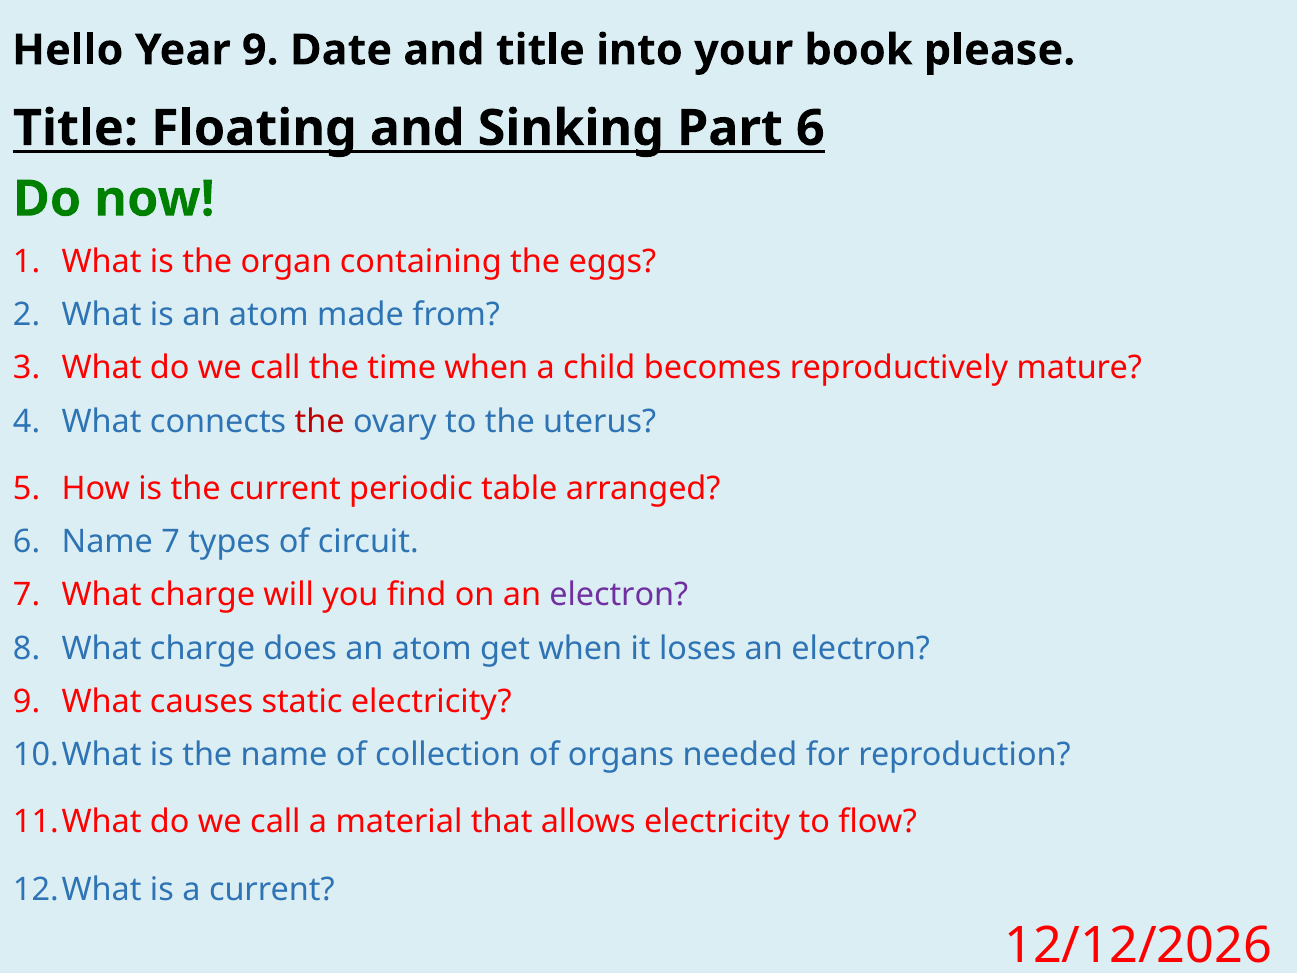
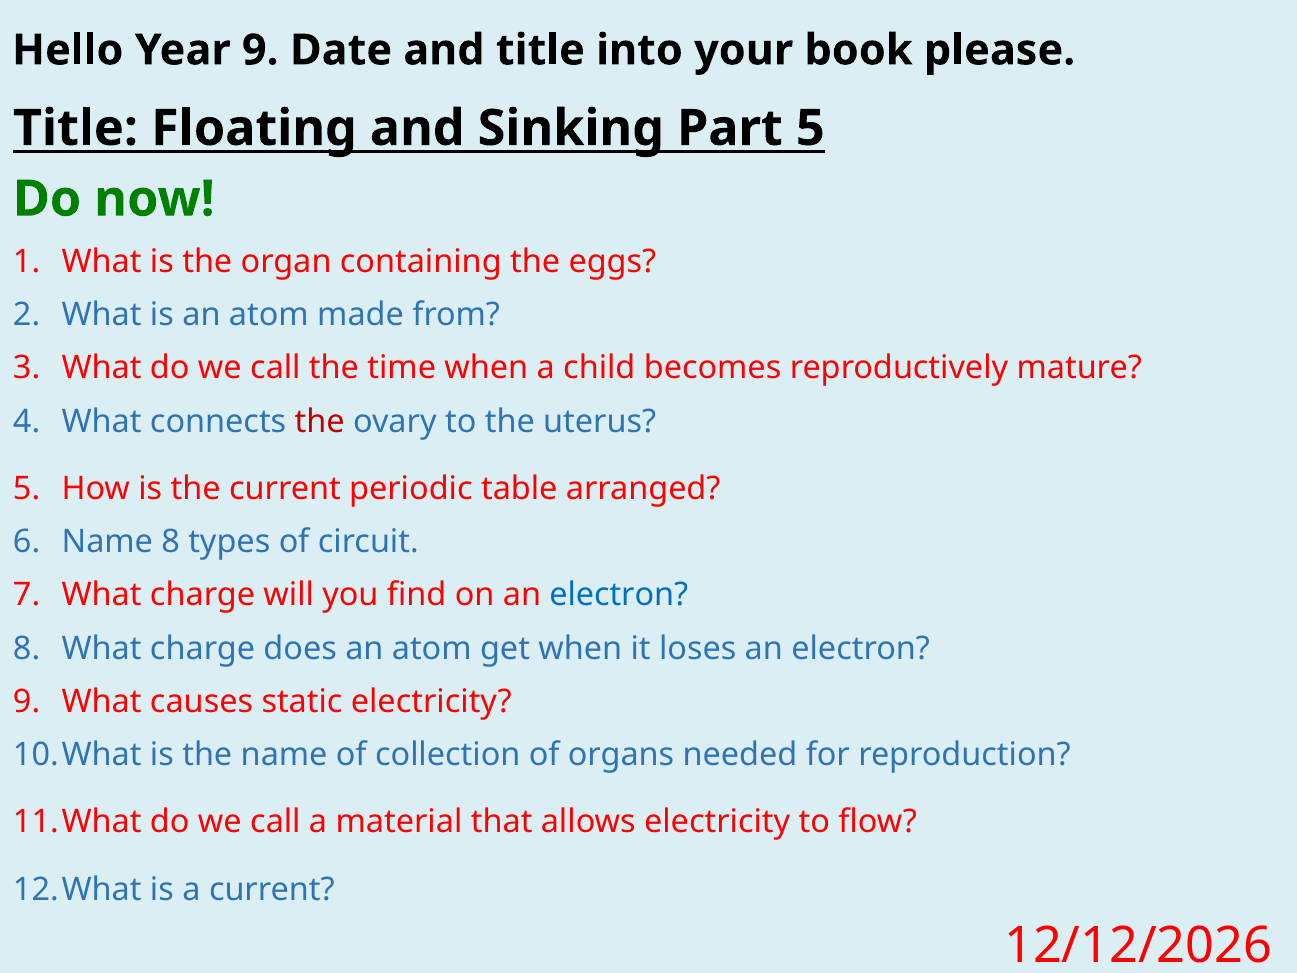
Part 6: 6 -> 5
Name 7: 7 -> 8
electron at (619, 595) colour: purple -> blue
